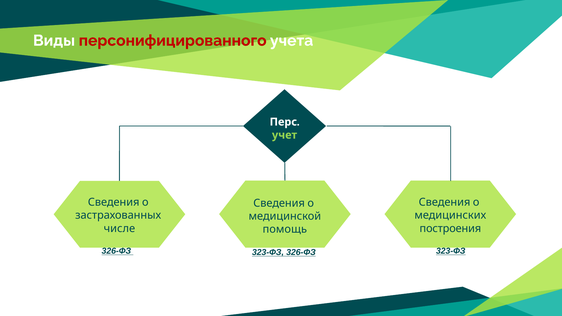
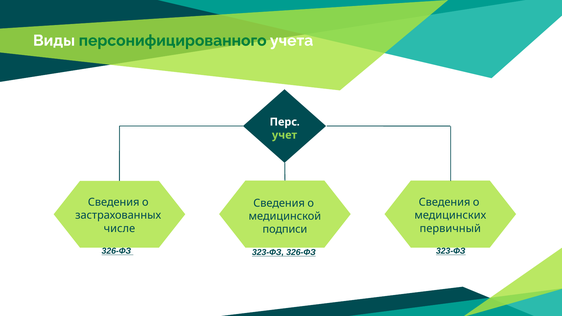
персонифицированного colour: red -> green
построения: построения -> первичный
помощь: помощь -> подписи
